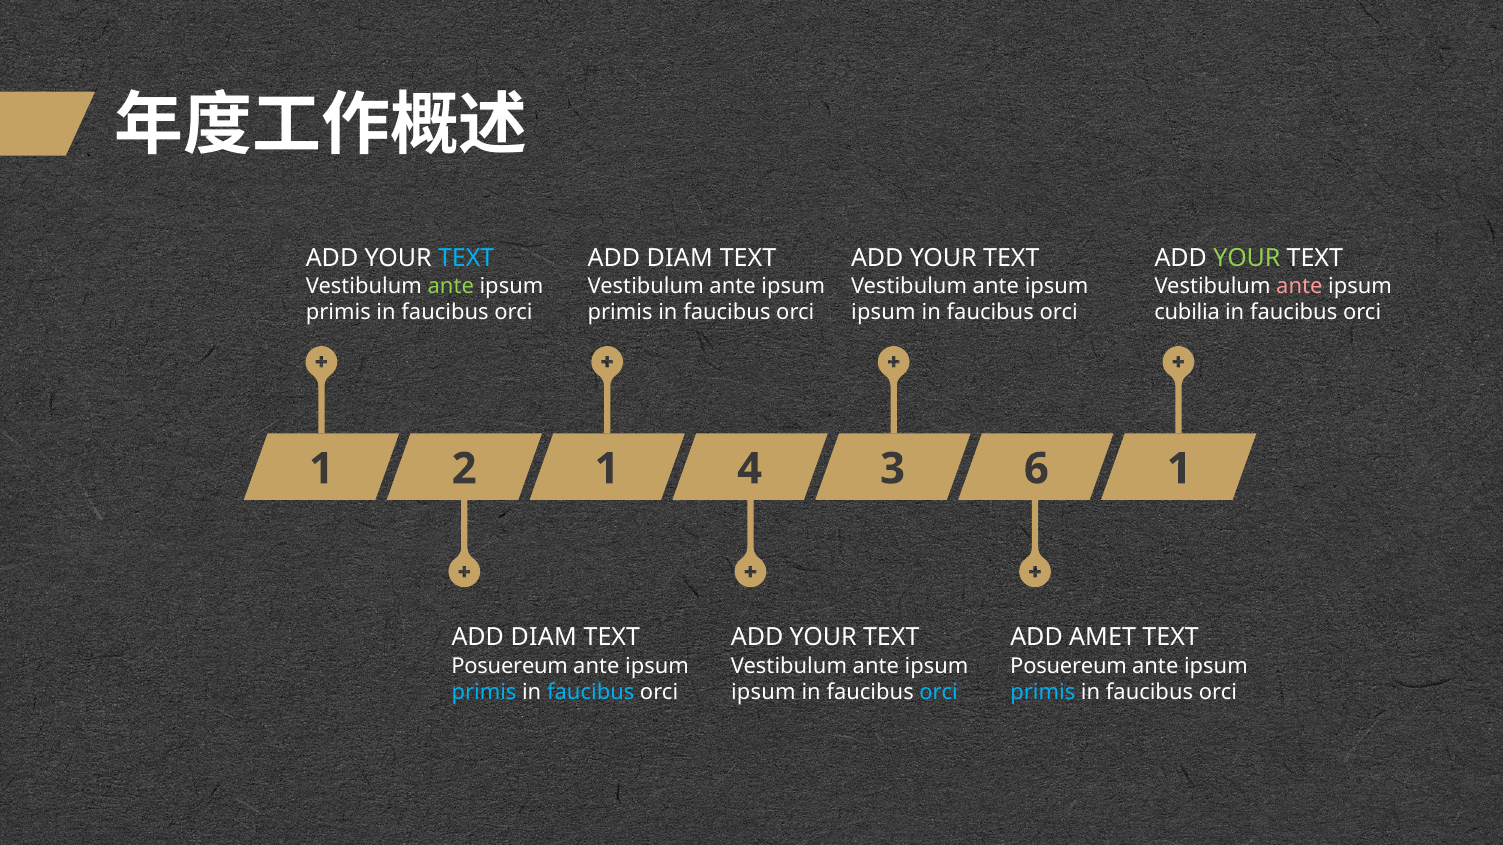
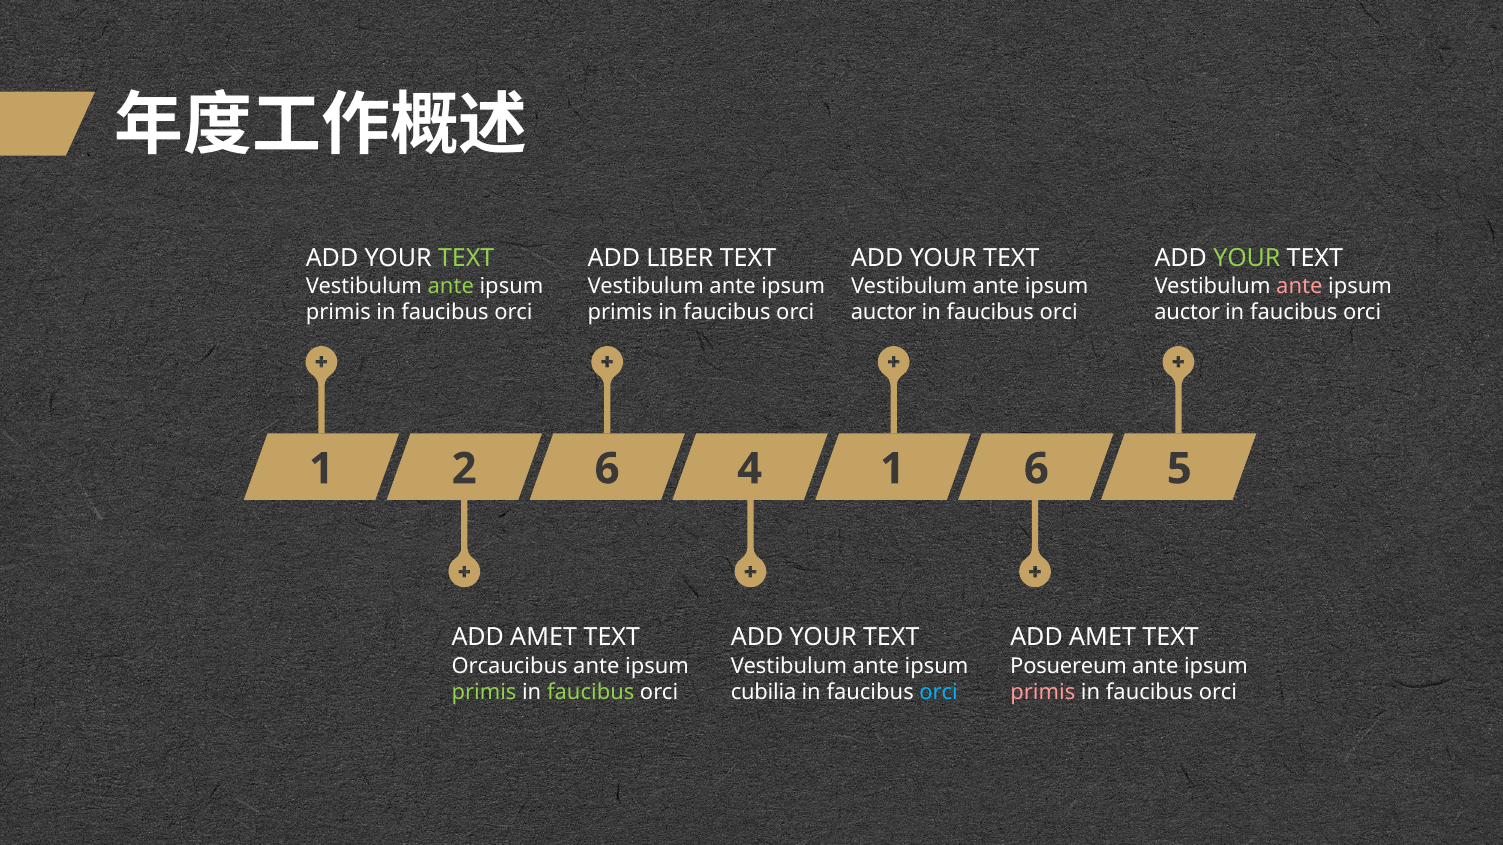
TEXT at (466, 258) colour: light blue -> light green
DIAM at (680, 258): DIAM -> LIBER
ipsum at (883, 313): ipsum -> auctor
cubilia at (1187, 313): cubilia -> auctor
2 1: 1 -> 6
4 3: 3 -> 1
6 1: 1 -> 5
DIAM at (544, 638): DIAM -> AMET
Posuereum at (510, 666): Posuereum -> Orcaucibus
primis at (484, 692) colour: light blue -> light green
faucibus at (591, 692) colour: light blue -> light green
ipsum at (763, 692): ipsum -> cubilia
primis at (1043, 692) colour: light blue -> pink
